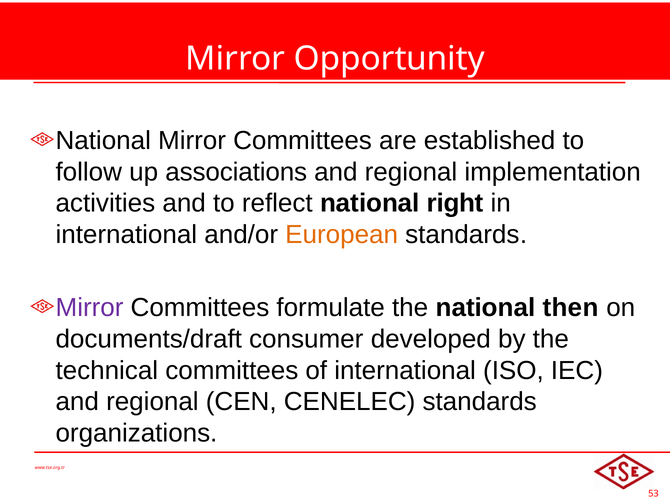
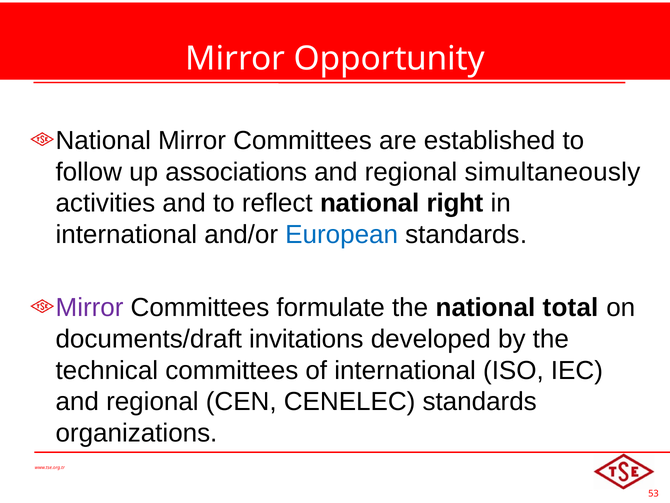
implementation: implementation -> simultaneously
European colour: orange -> blue
then: then -> total
consumer: consumer -> invitations
